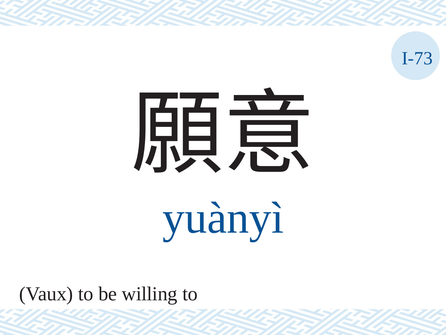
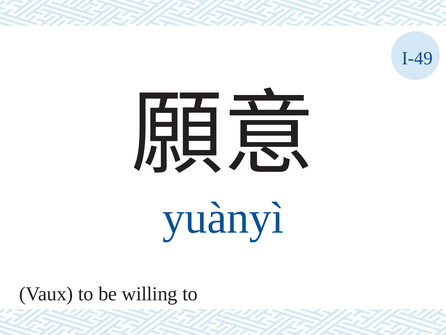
I-73: I-73 -> I-49
